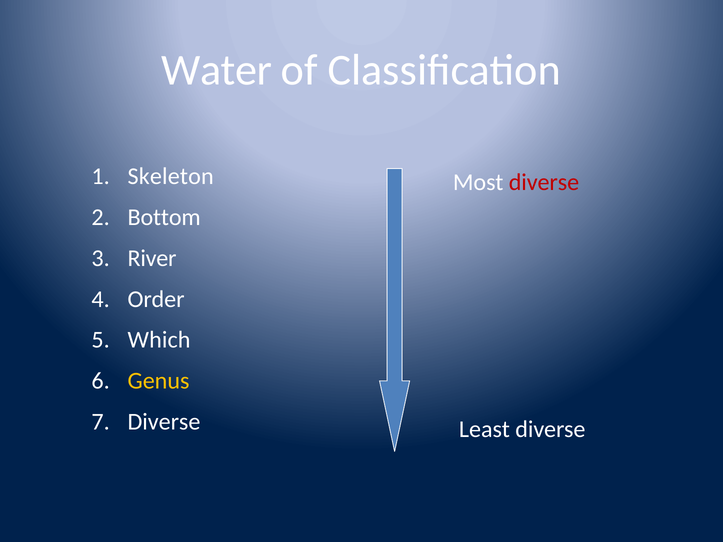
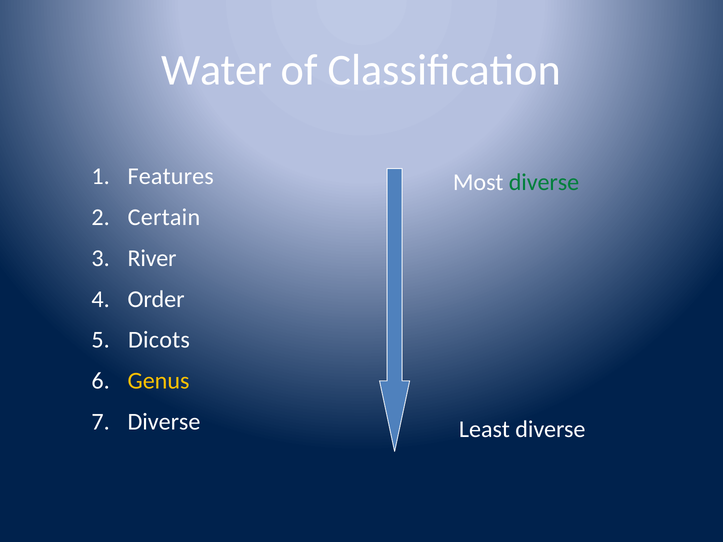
Skeleton: Skeleton -> Features
diverse at (544, 182) colour: red -> green
Bottom: Bottom -> Certain
Which: Which -> Dicots
